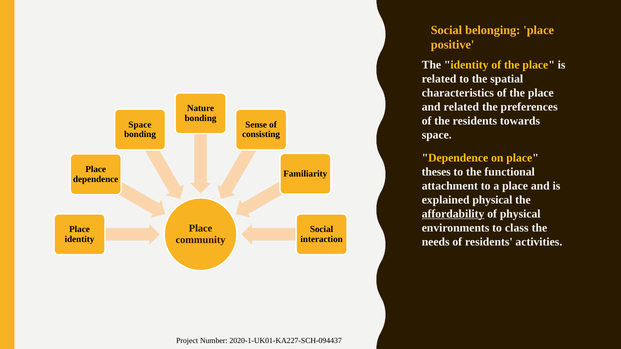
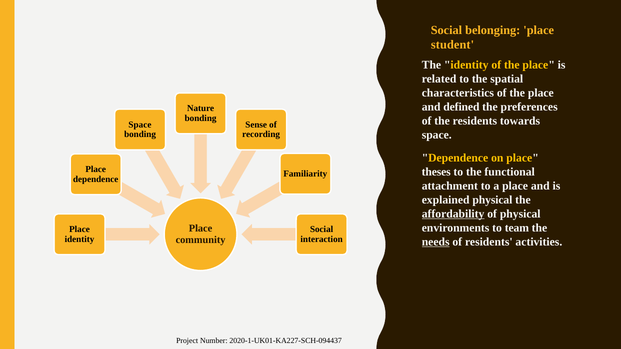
positive: positive -> student
and related: related -> defined
consisting: consisting -> recording
class: class -> team
needs underline: none -> present
